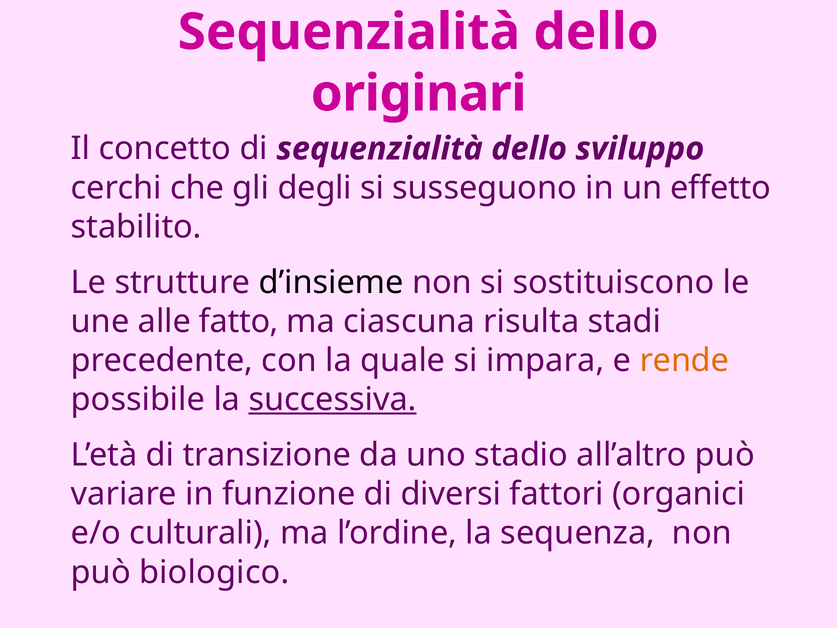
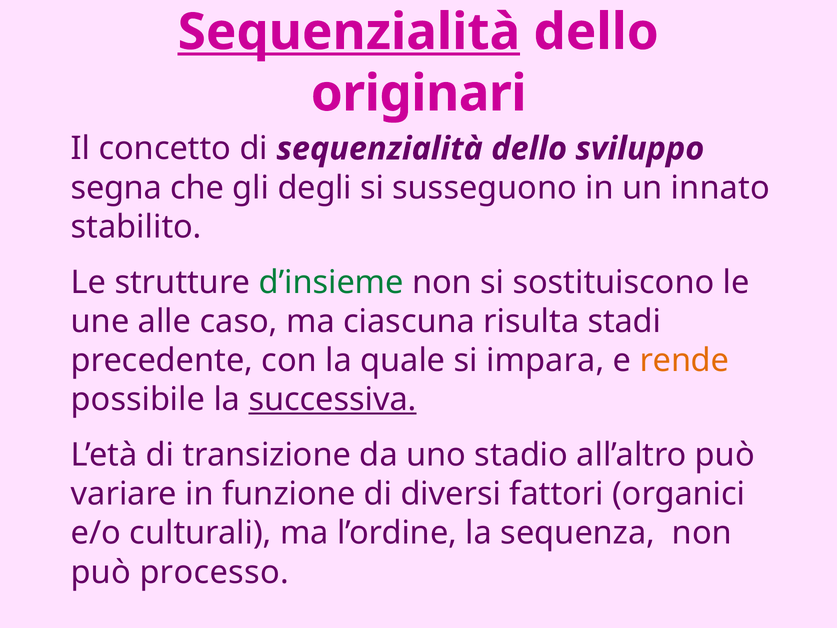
Sequenzialità at (349, 32) underline: none -> present
cerchi: cerchi -> segna
effetto: effetto -> innato
d’insieme colour: black -> green
fatto: fatto -> caso
biologico: biologico -> processo
